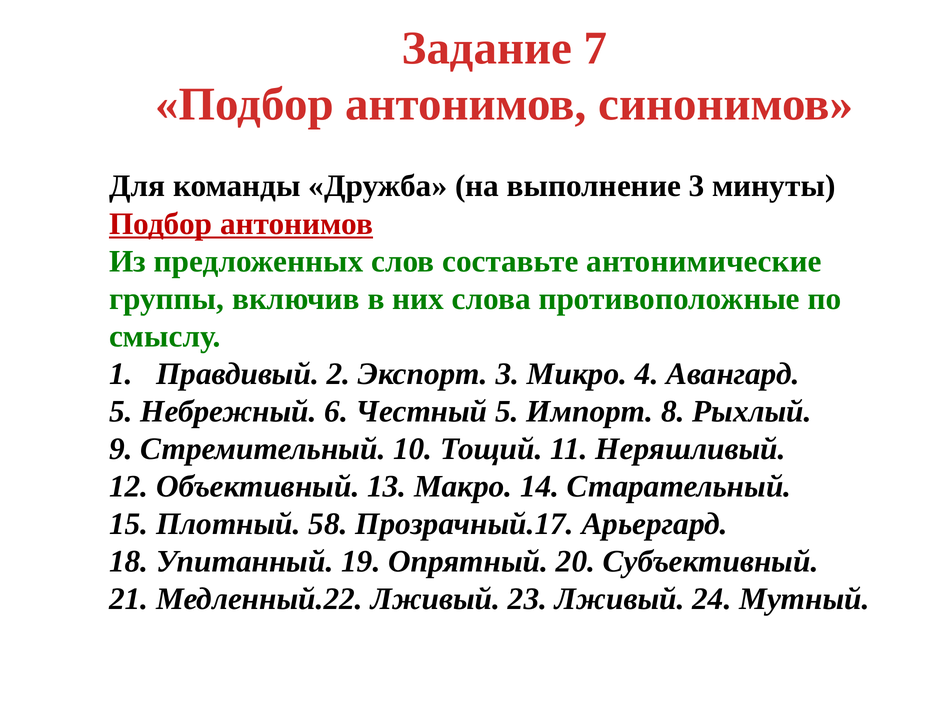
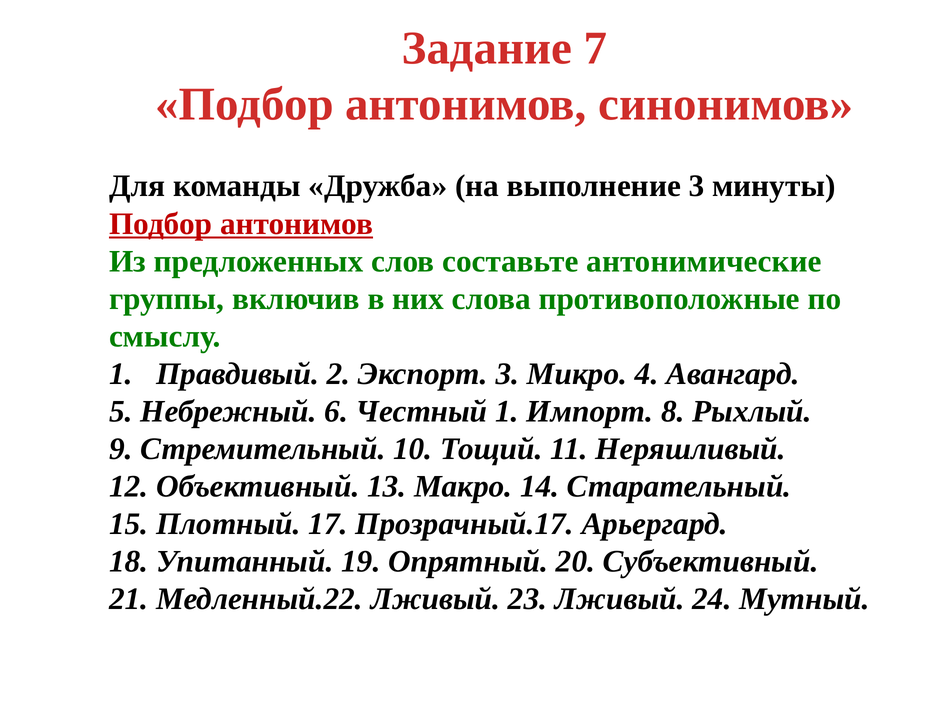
Честный 5: 5 -> 1
58: 58 -> 17
